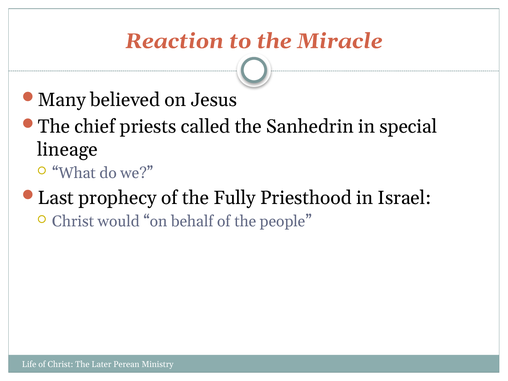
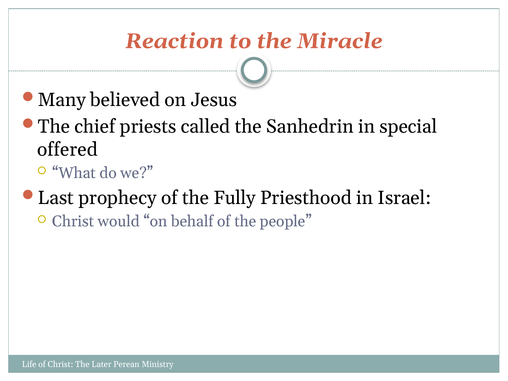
lineage: lineage -> offered
